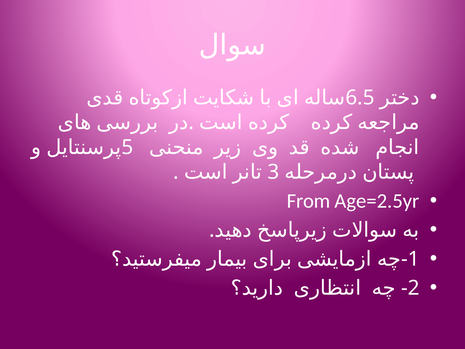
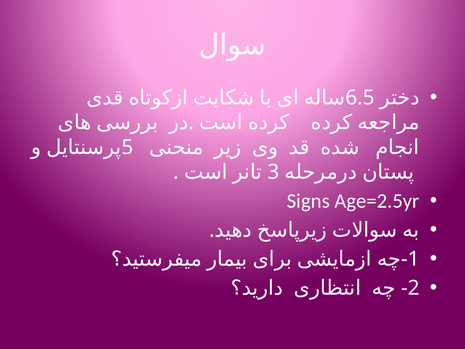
From: From -> Signs
